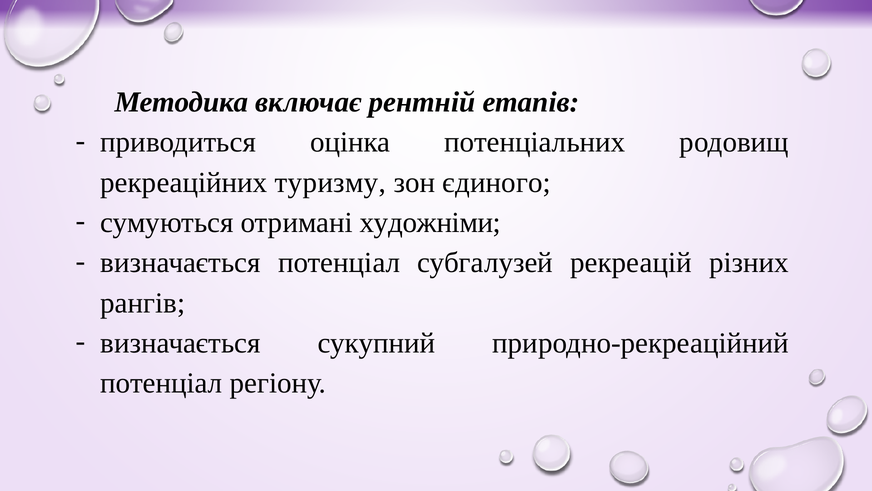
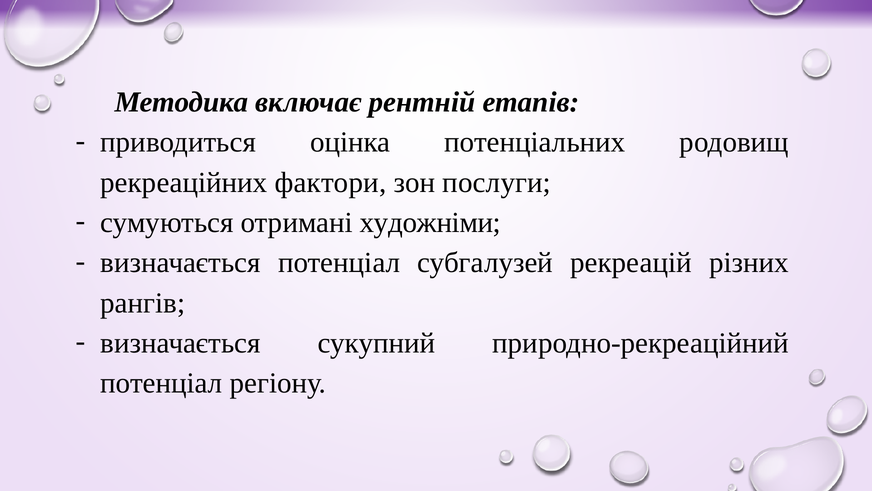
туризму: туризму -> фактори
єдиного: єдиного -> послуги
